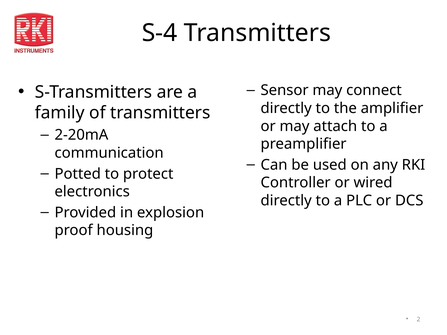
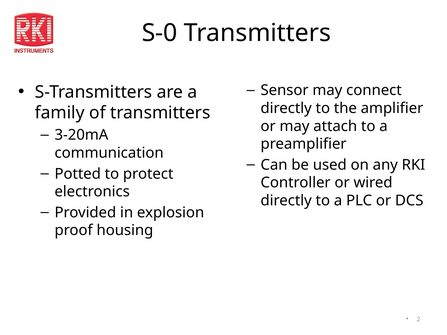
S-4: S-4 -> S-0
2-20mA: 2-20mA -> 3-20mA
